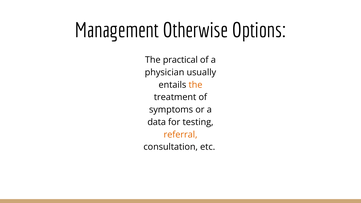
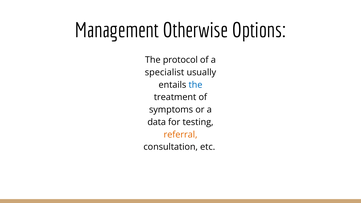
practical: practical -> protocol
physician: physician -> specialist
the at (195, 85) colour: orange -> blue
